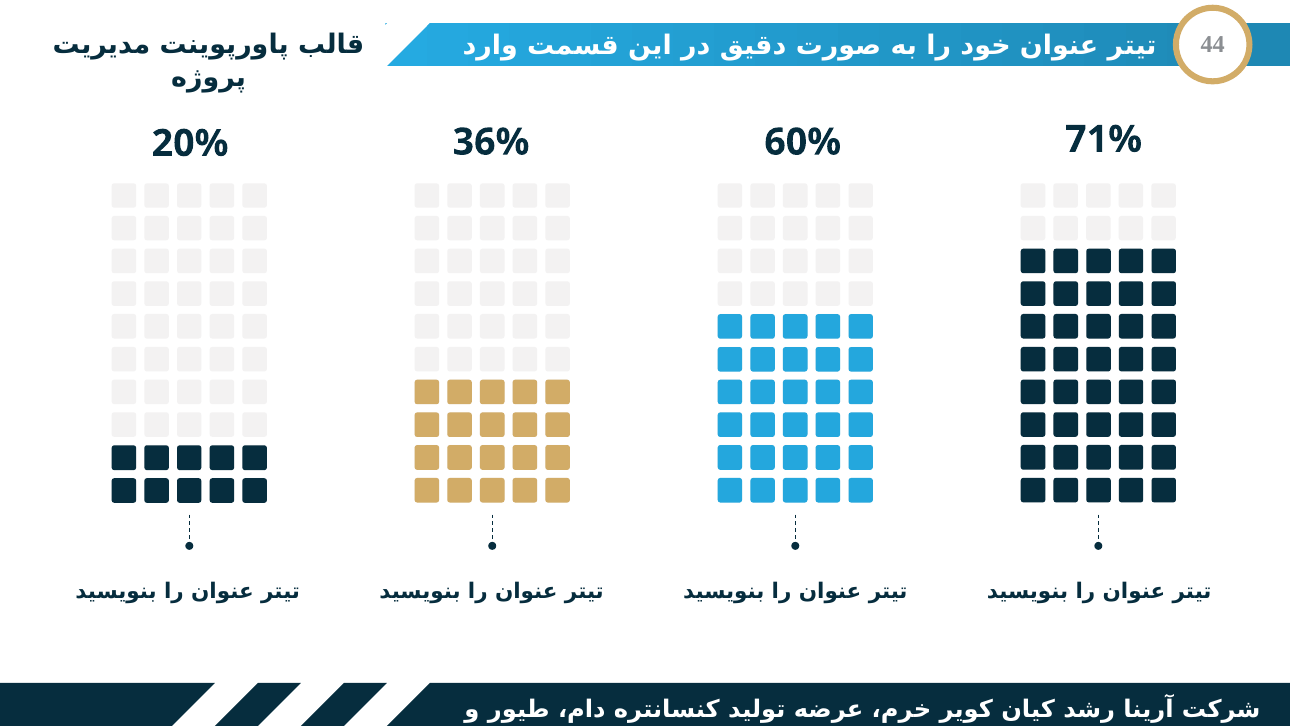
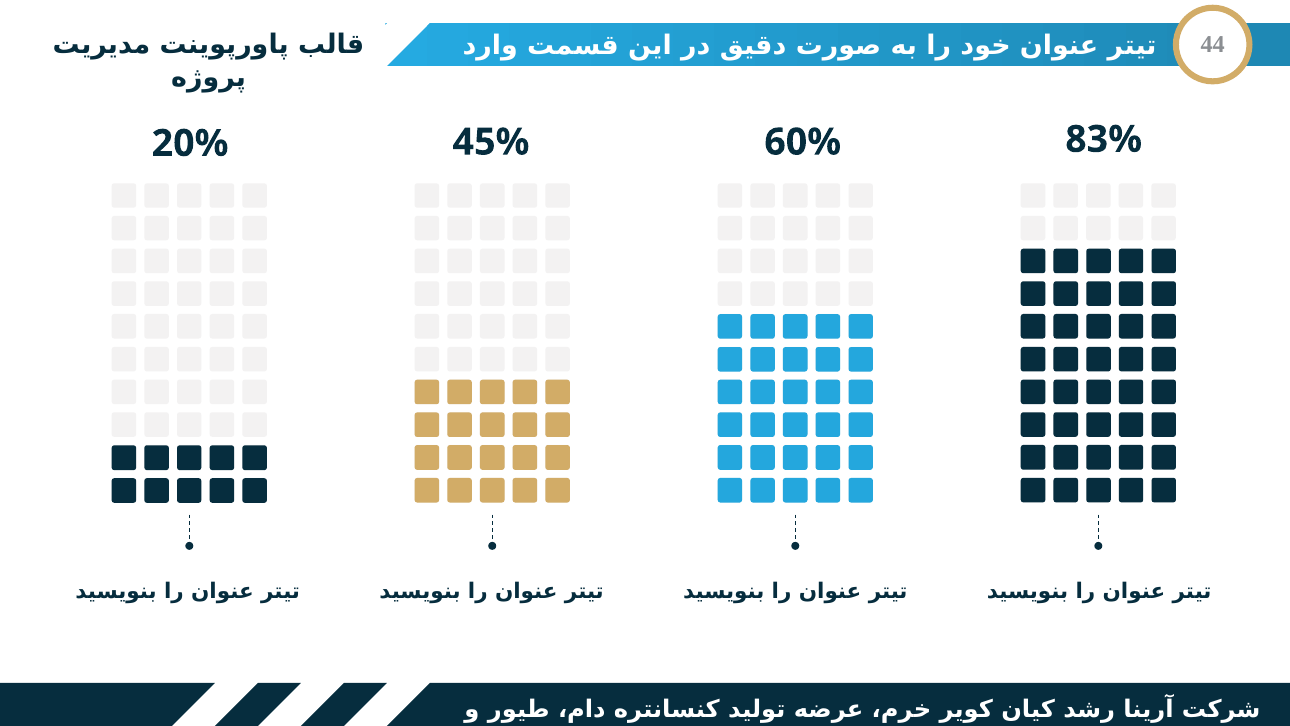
36%: 36% -> 45%
71%: 71% -> 83%
